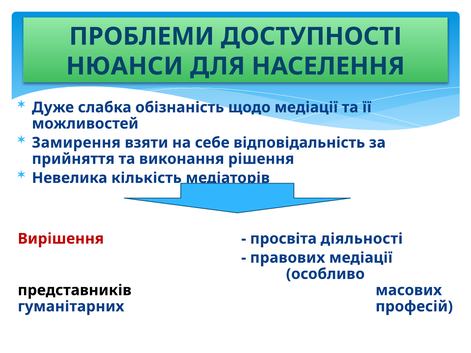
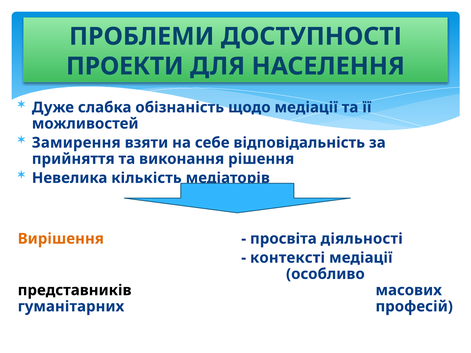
НЮАНСИ: НЮАНСИ -> ПРОЕКТИ
Вирішення colour: red -> orange
правових: правових -> контексті
